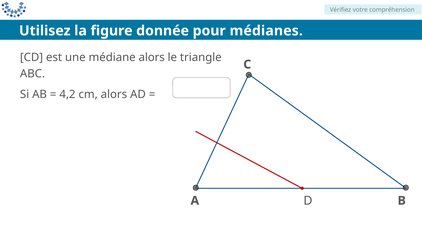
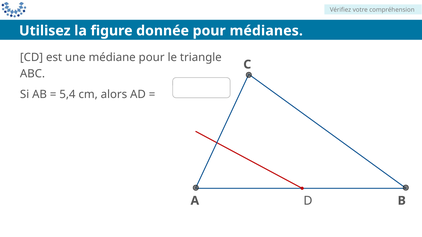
médiane alors: alors -> pour
4,2: 4,2 -> 5,4
